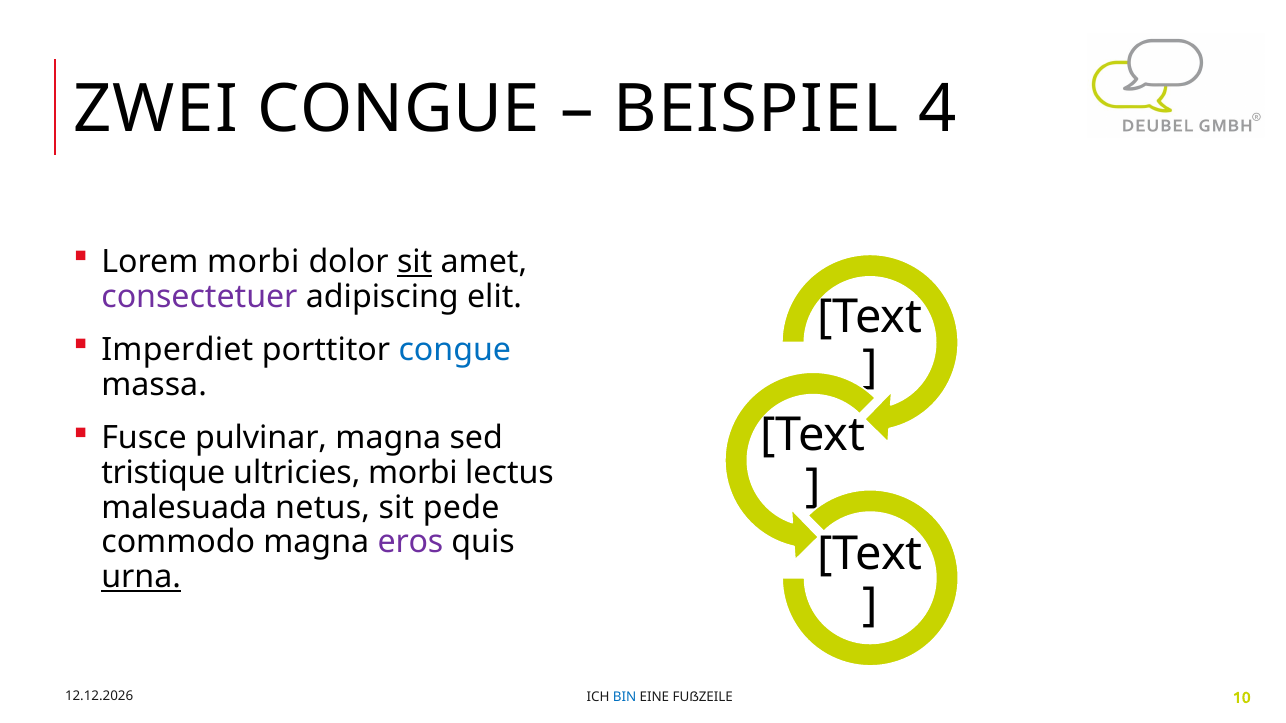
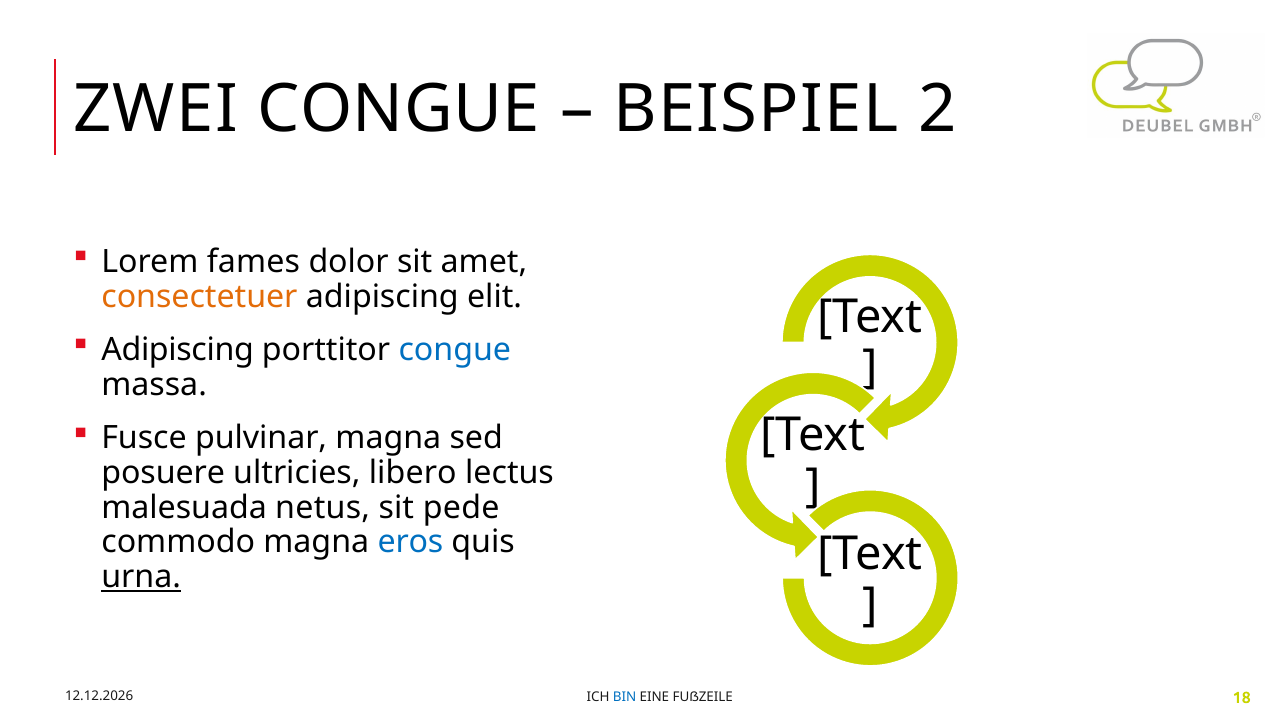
4: 4 -> 2
Lorem morbi: morbi -> fames
sit at (415, 262) underline: present -> none
consectetuer colour: purple -> orange
Imperdiet at (177, 350): Imperdiet -> Adipiscing
tristique: tristique -> posuere
ultricies morbi: morbi -> libero
eros colour: purple -> blue
10: 10 -> 18
